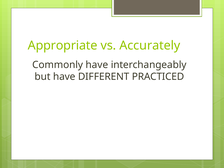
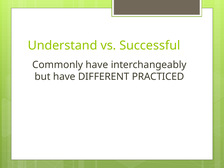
Appropriate: Appropriate -> Understand
Accurately: Accurately -> Successful
